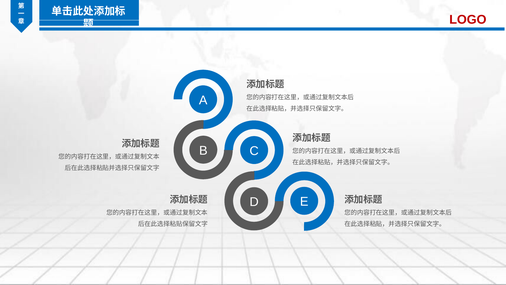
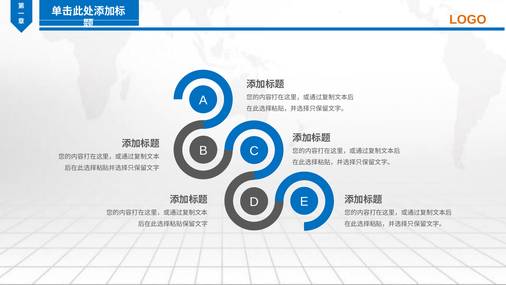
LOGO colour: red -> orange
